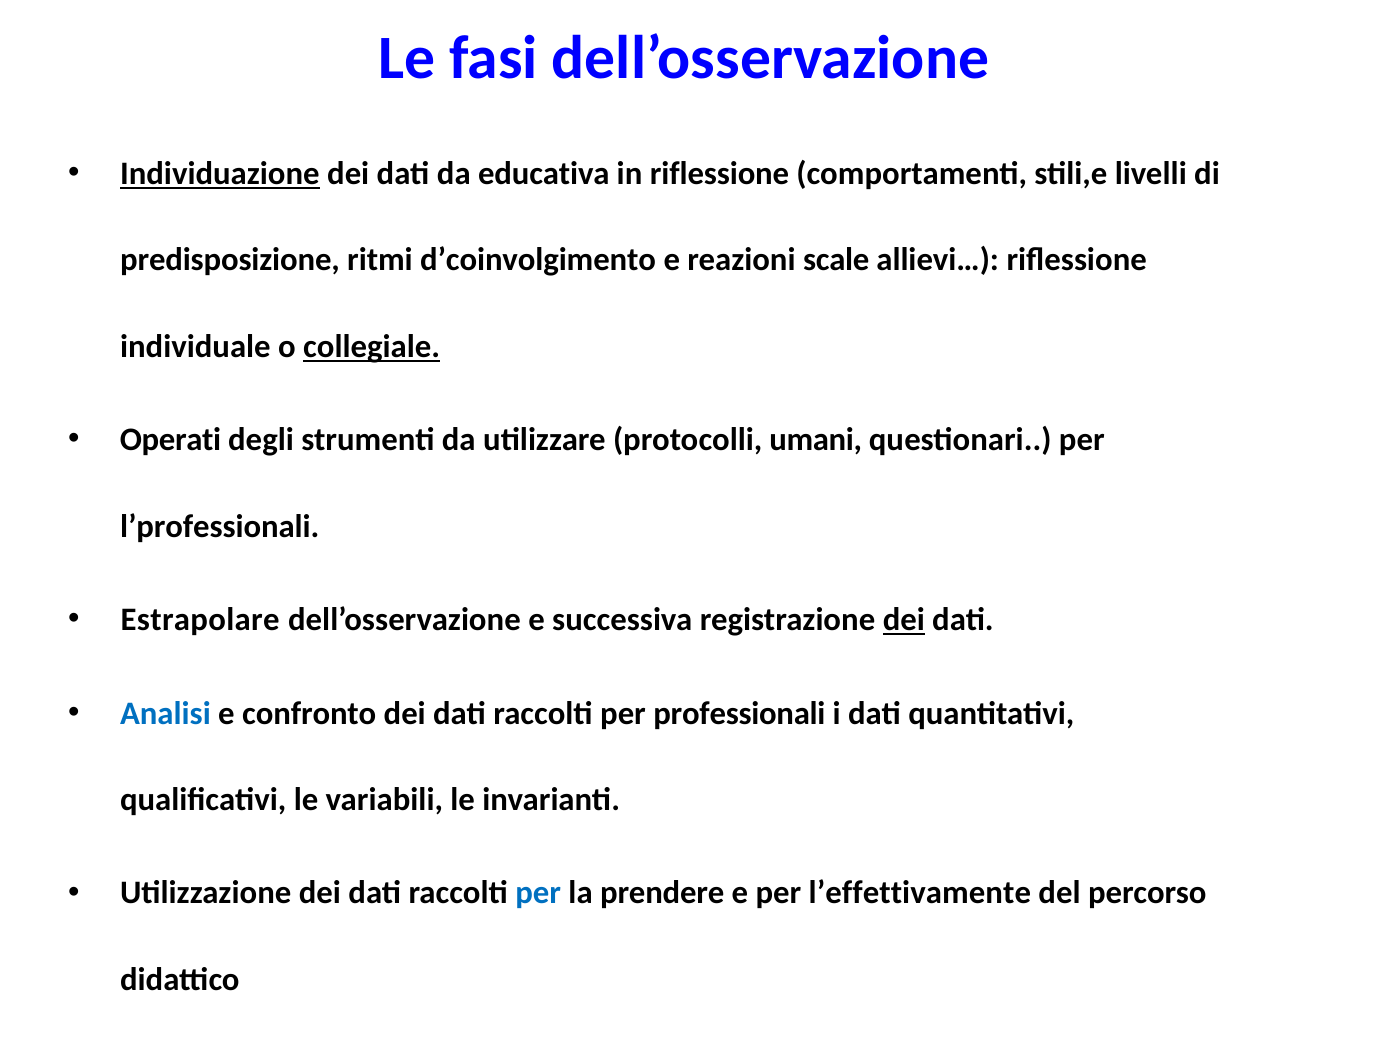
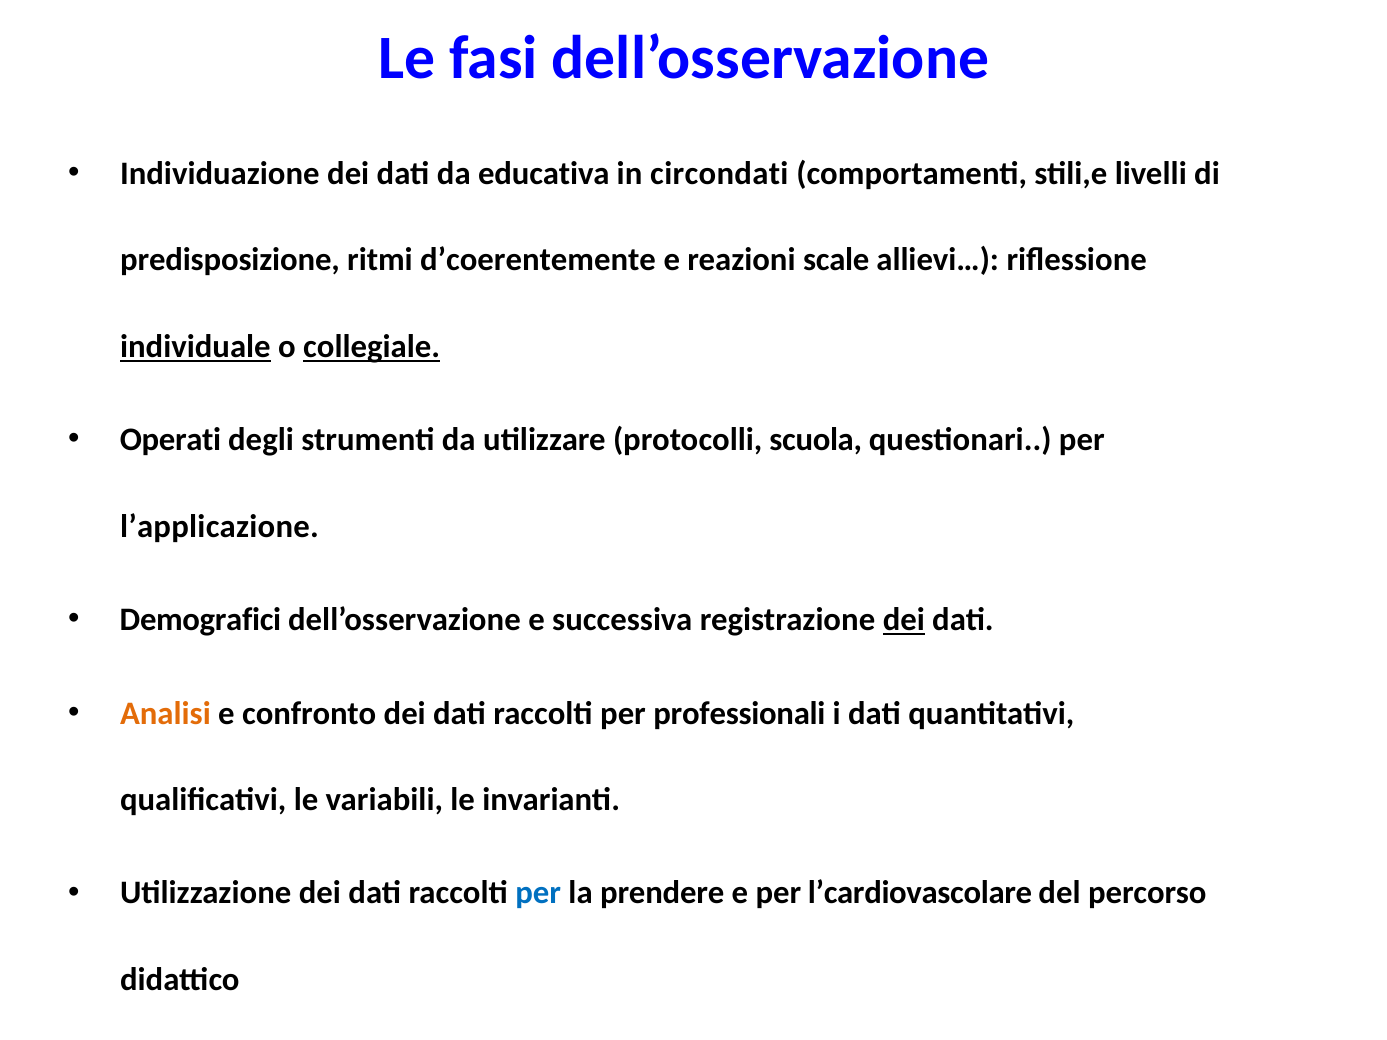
Individuazione underline: present -> none
in riflessione: riflessione -> circondati
d’coinvolgimento: d’coinvolgimento -> d’coerentemente
individuale underline: none -> present
umani: umani -> scuola
l’professionali: l’professionali -> l’applicazione
Estrapolare: Estrapolare -> Demografici
Analisi colour: blue -> orange
l’effettivamente: l’effettivamente -> l’cardiovascolare
